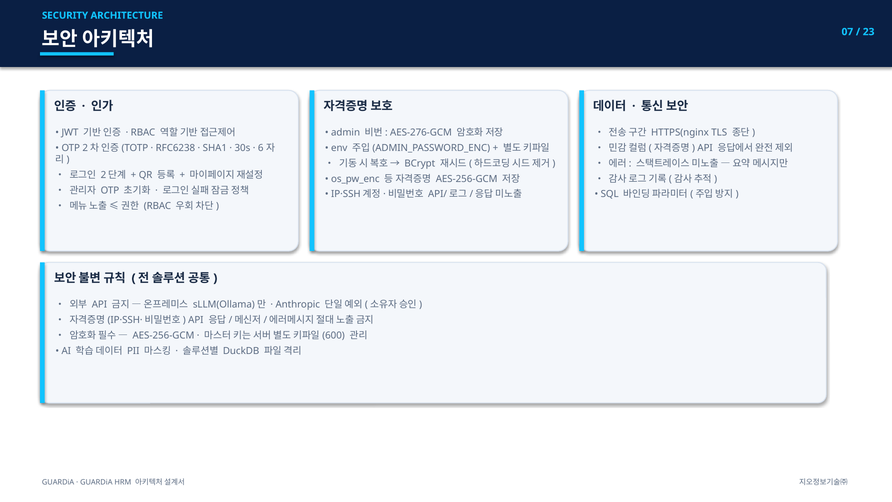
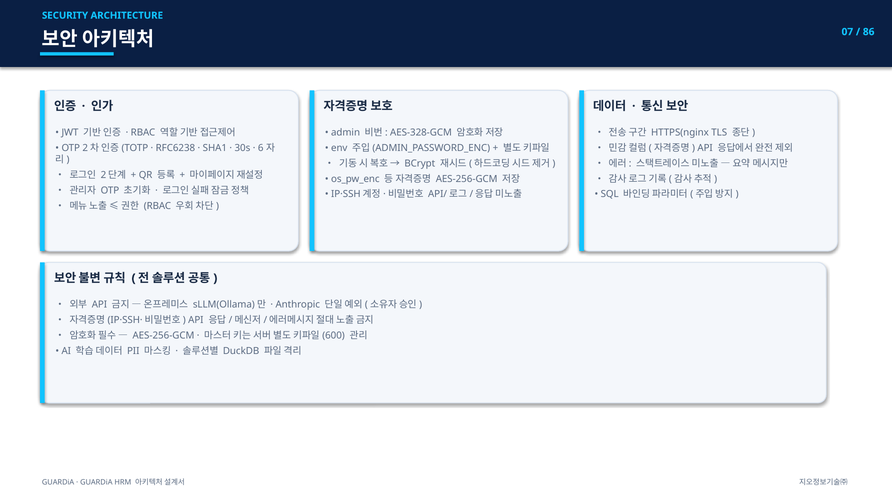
23: 23 -> 86
AES-276-GCM: AES-276-GCM -> AES-328-GCM
